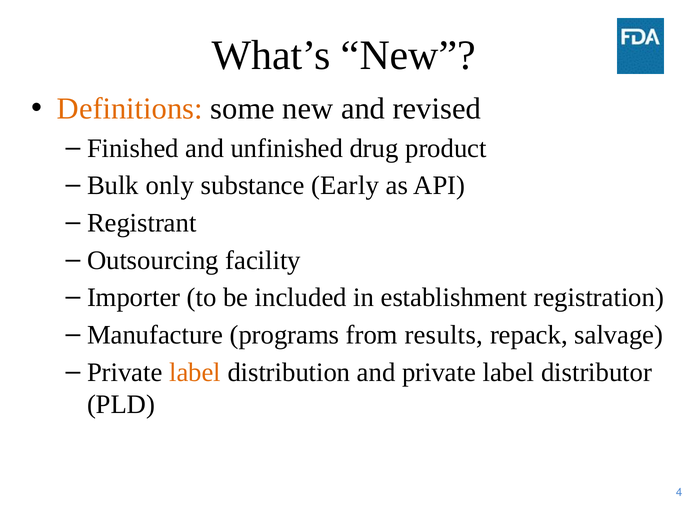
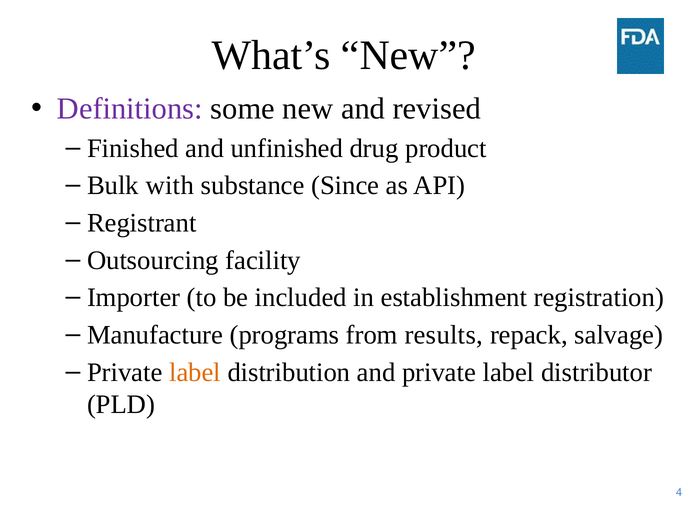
Definitions colour: orange -> purple
only: only -> with
Early: Early -> Since
